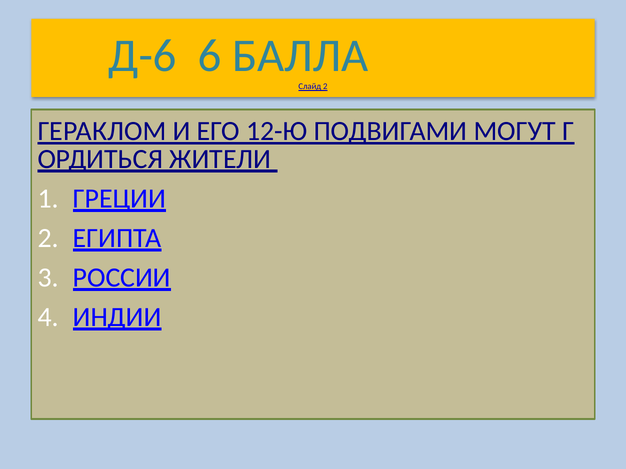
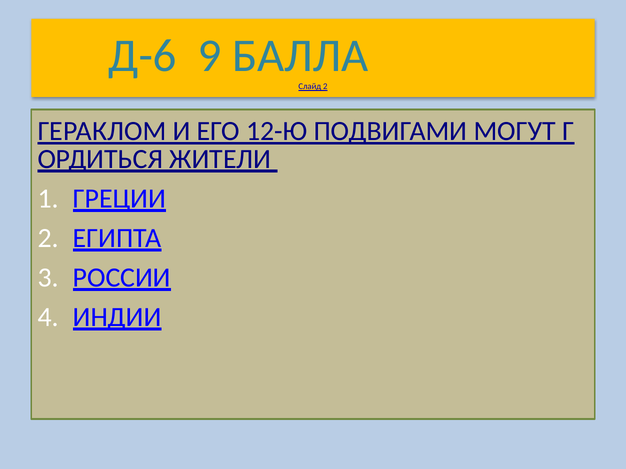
6: 6 -> 9
